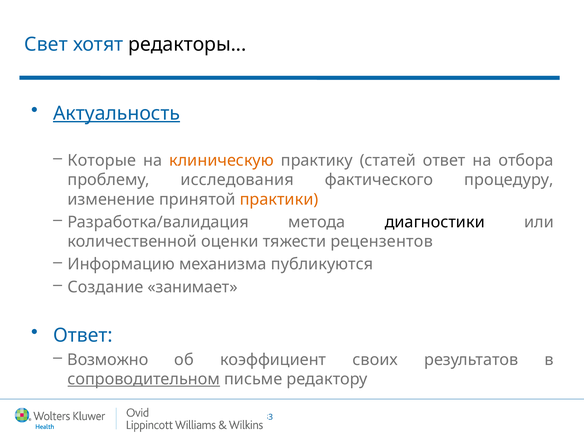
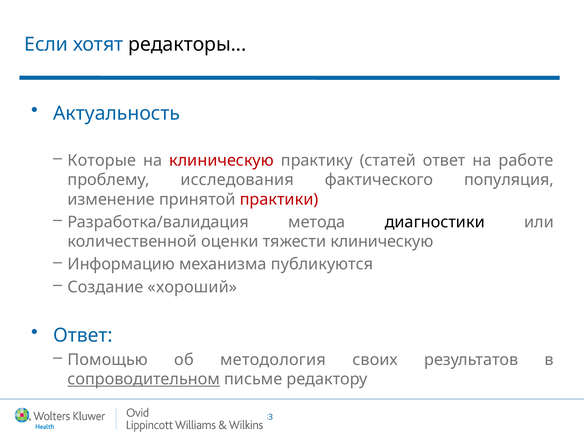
Свет: Свет -> Если
Актуальность underline: present -> none
клиническую at (222, 160) colour: orange -> red
отбора: отбора -> работе
процедуру: процедуру -> популяция
практики colour: orange -> red
тяжести рецензентов: рецензентов -> клиническую
занимает: занимает -> хороший
Возможно: Возможно -> Помощью
коэффициент: коэффициент -> методология
